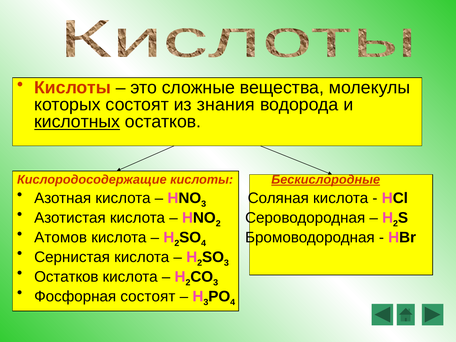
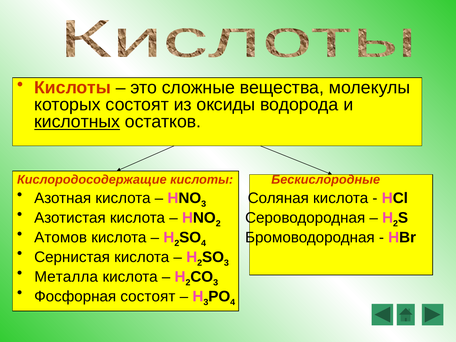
знания: знания -> оксиды
Бескислородные underline: present -> none
Остатков at (66, 277): Остатков -> Металла
